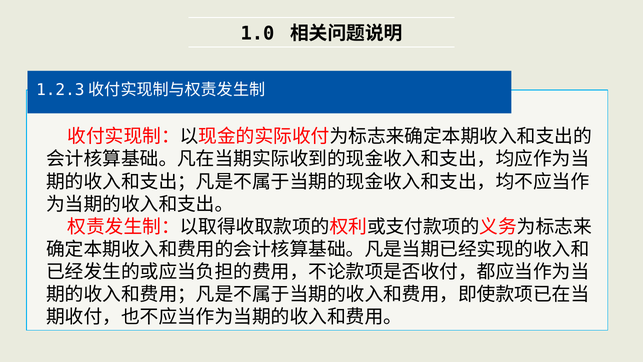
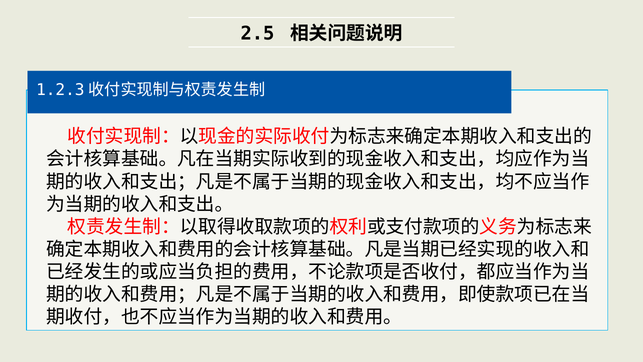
1.0: 1.0 -> 2.5
